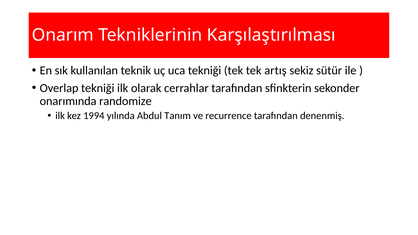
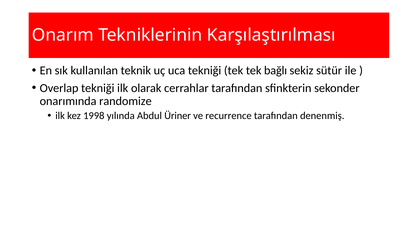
artış: artış -> bağlı
1994: 1994 -> 1998
Tanım: Tanım -> Üriner
